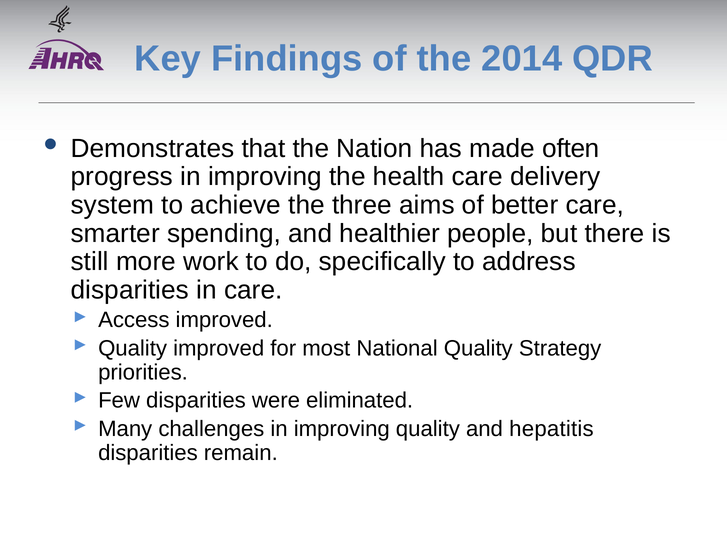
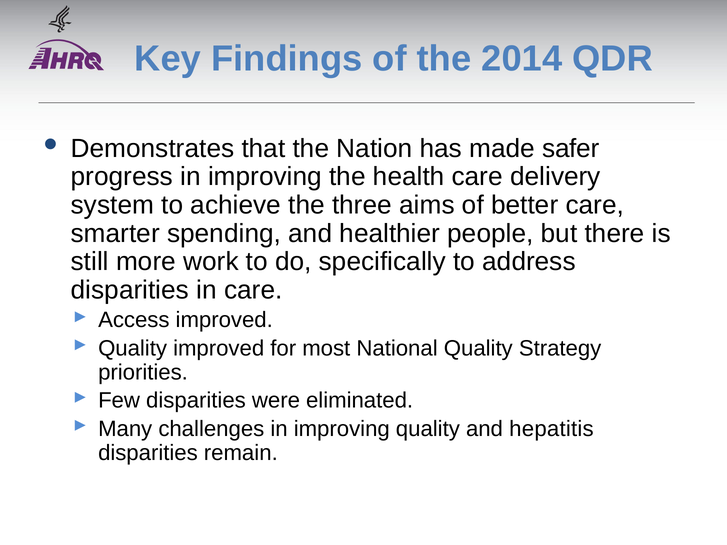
often: often -> safer
